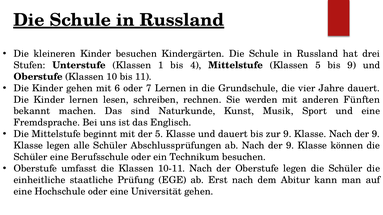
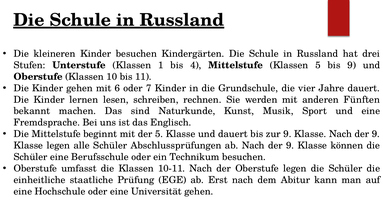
7 Lernen: Lernen -> Kinder
